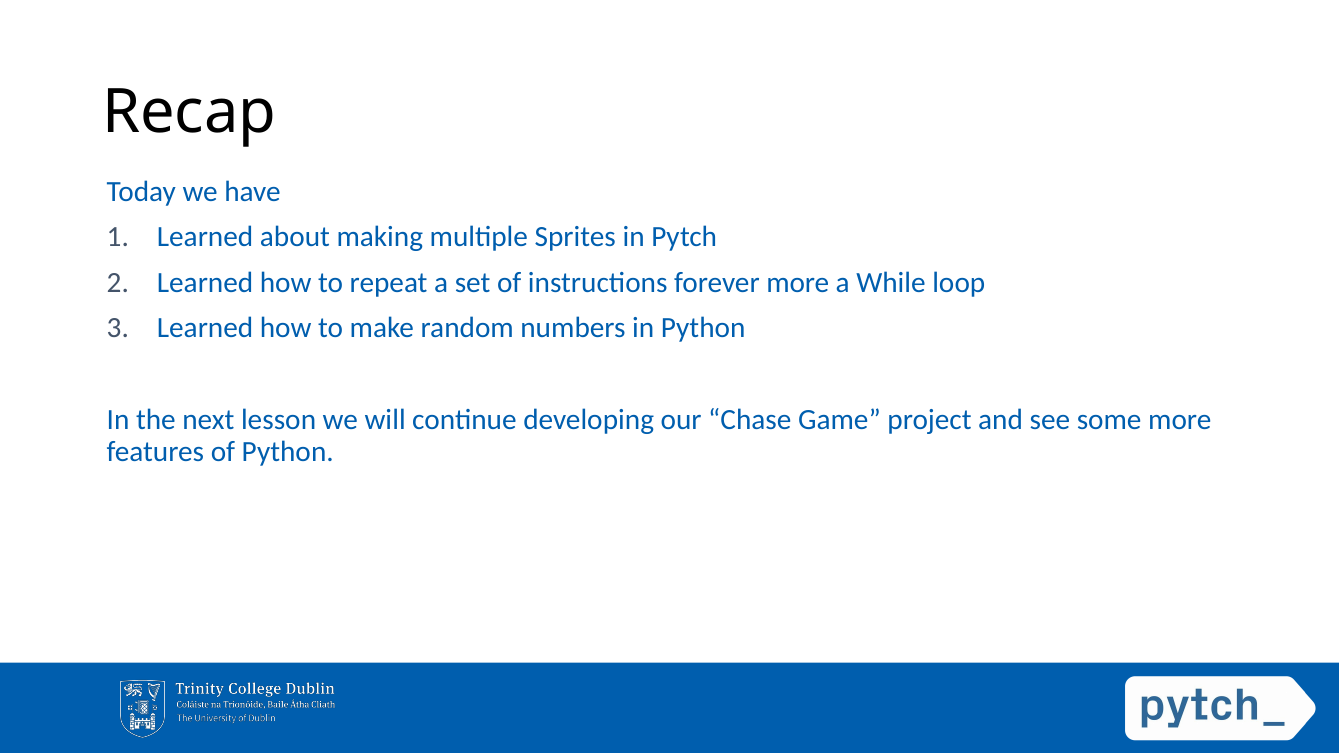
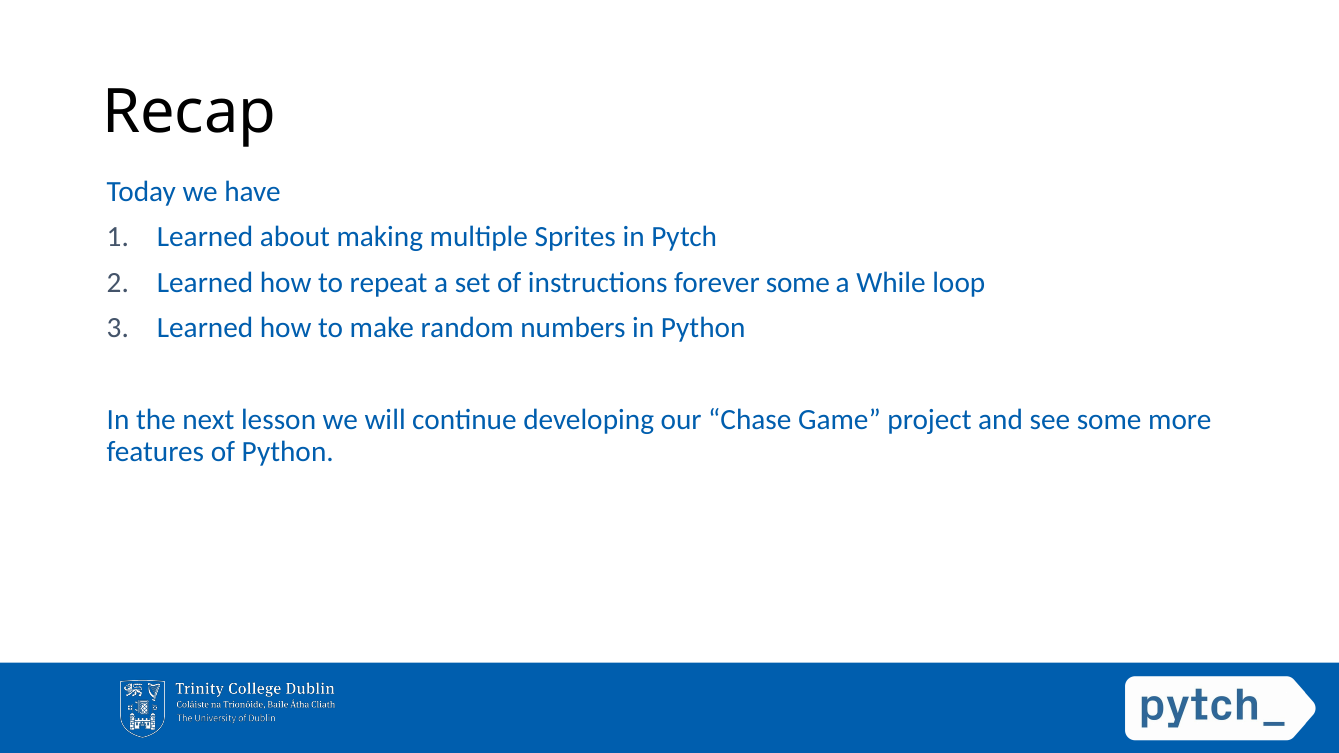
forever more: more -> some
